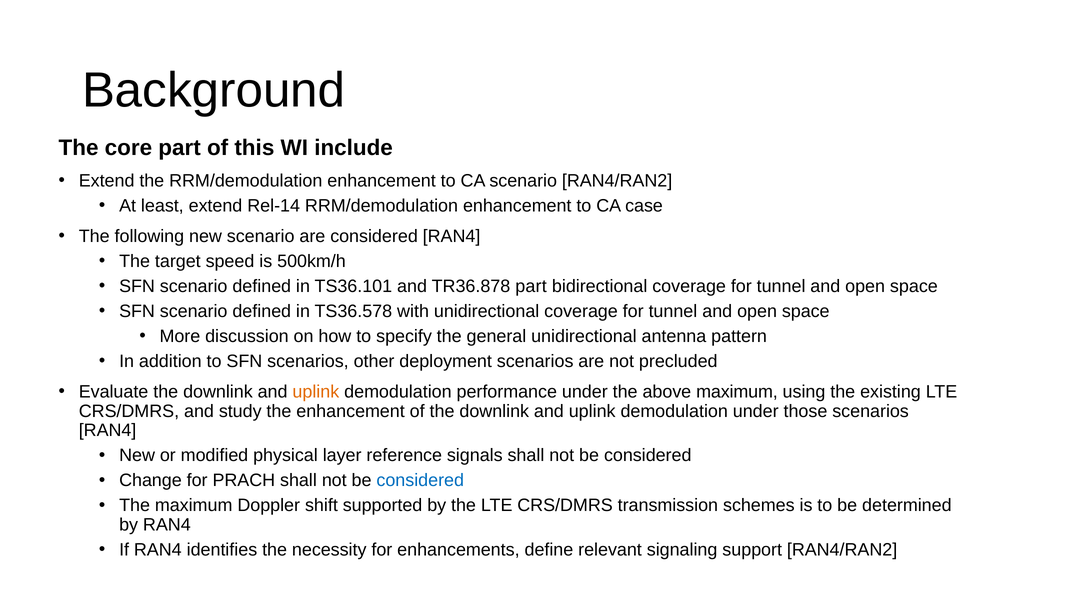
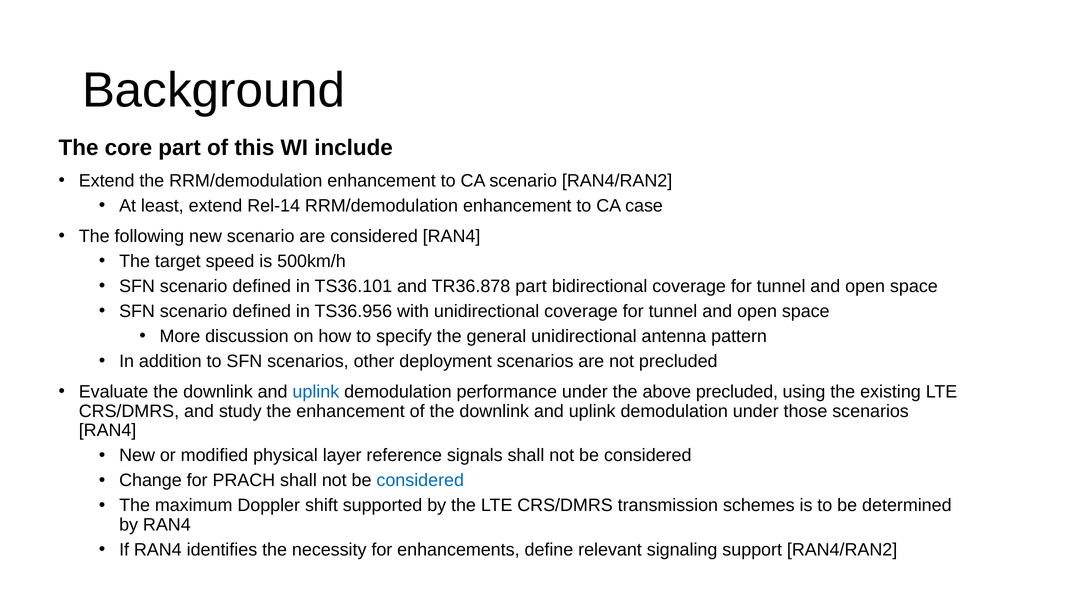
TS36.578: TS36.578 -> TS36.956
uplink at (316, 392) colour: orange -> blue
above maximum: maximum -> precluded
